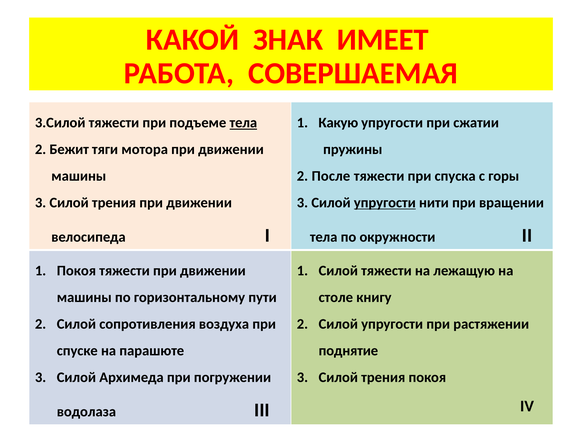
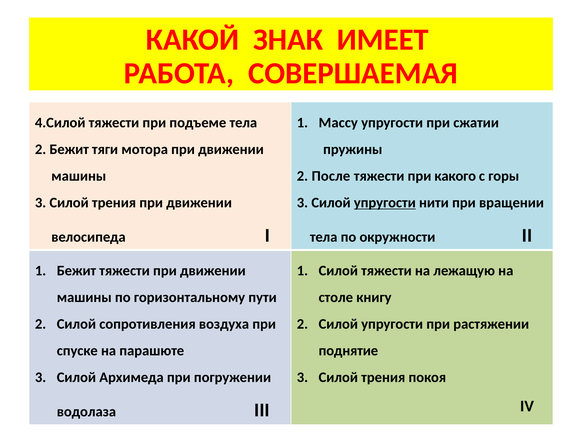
3.Силой: 3.Силой -> 4.Силой
тела at (243, 123) underline: present -> none
Какую: Какую -> Массу
спуска: спуска -> какого
Покоя at (76, 271): Покоя -> Бежит
